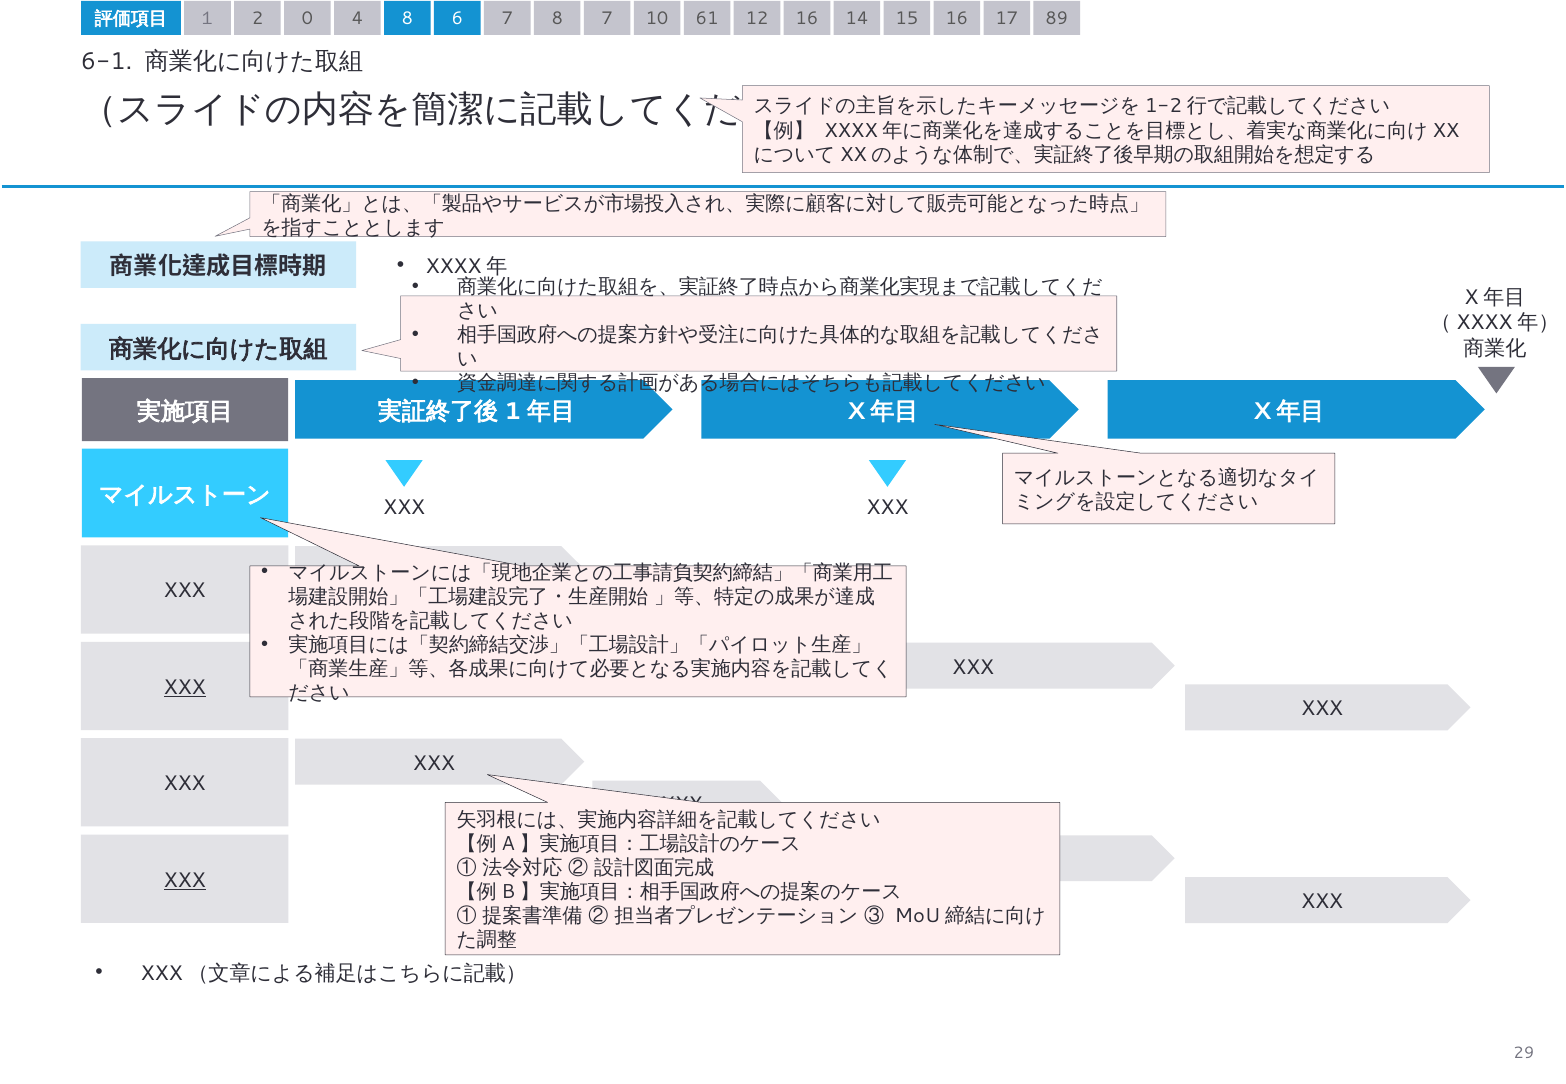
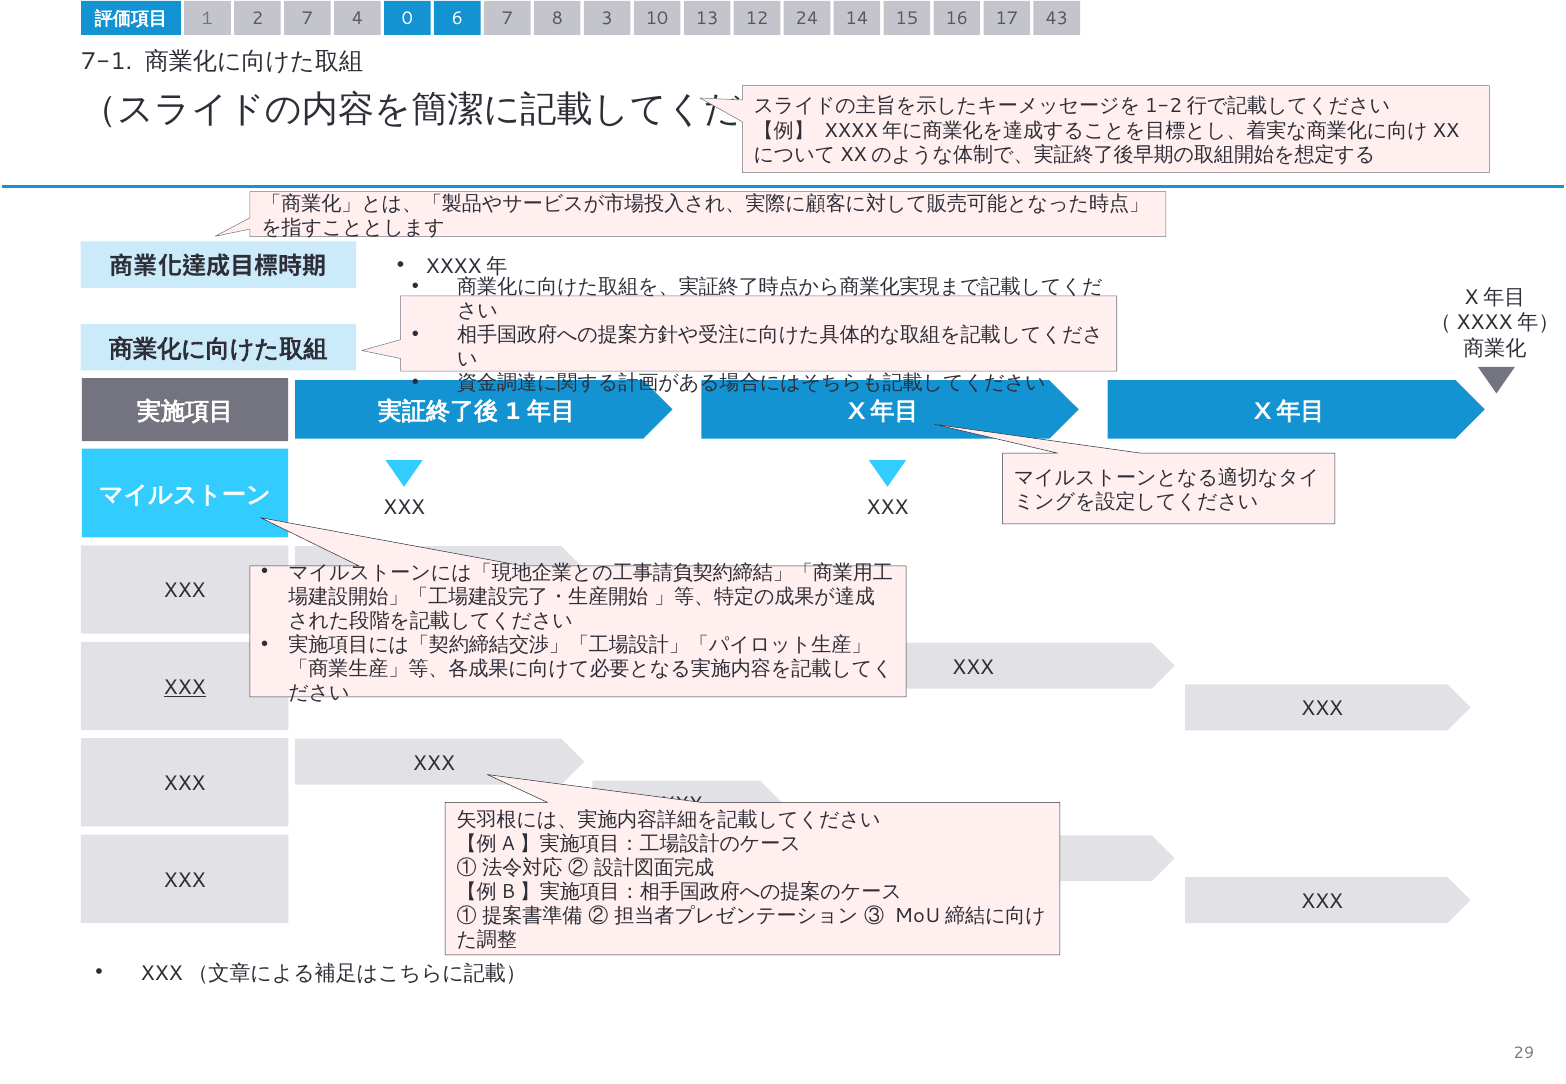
2 0: 0 -> 7
4 8: 8 -> 0
8 7: 7 -> 3
61: 61 -> 13
12 16: 16 -> 24
89: 89 -> 43
6-1: 6-1 -> 7-1
XXX at (185, 880) underline: present -> none
